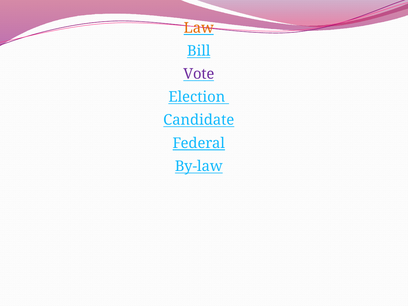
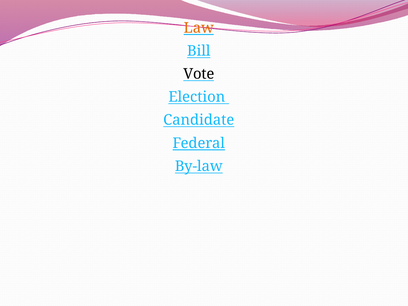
Vote colour: purple -> black
